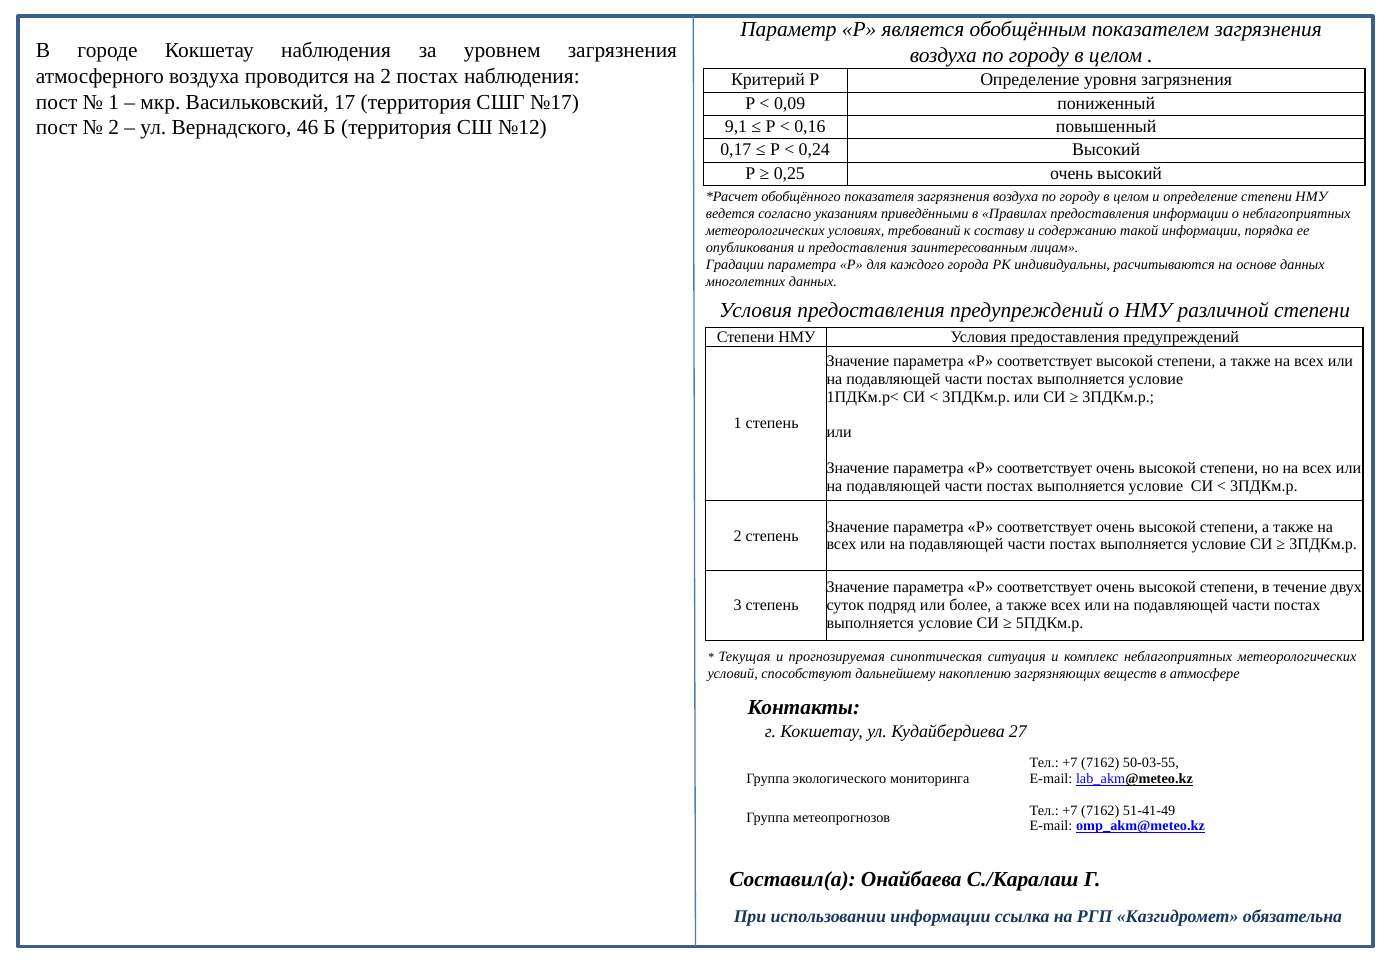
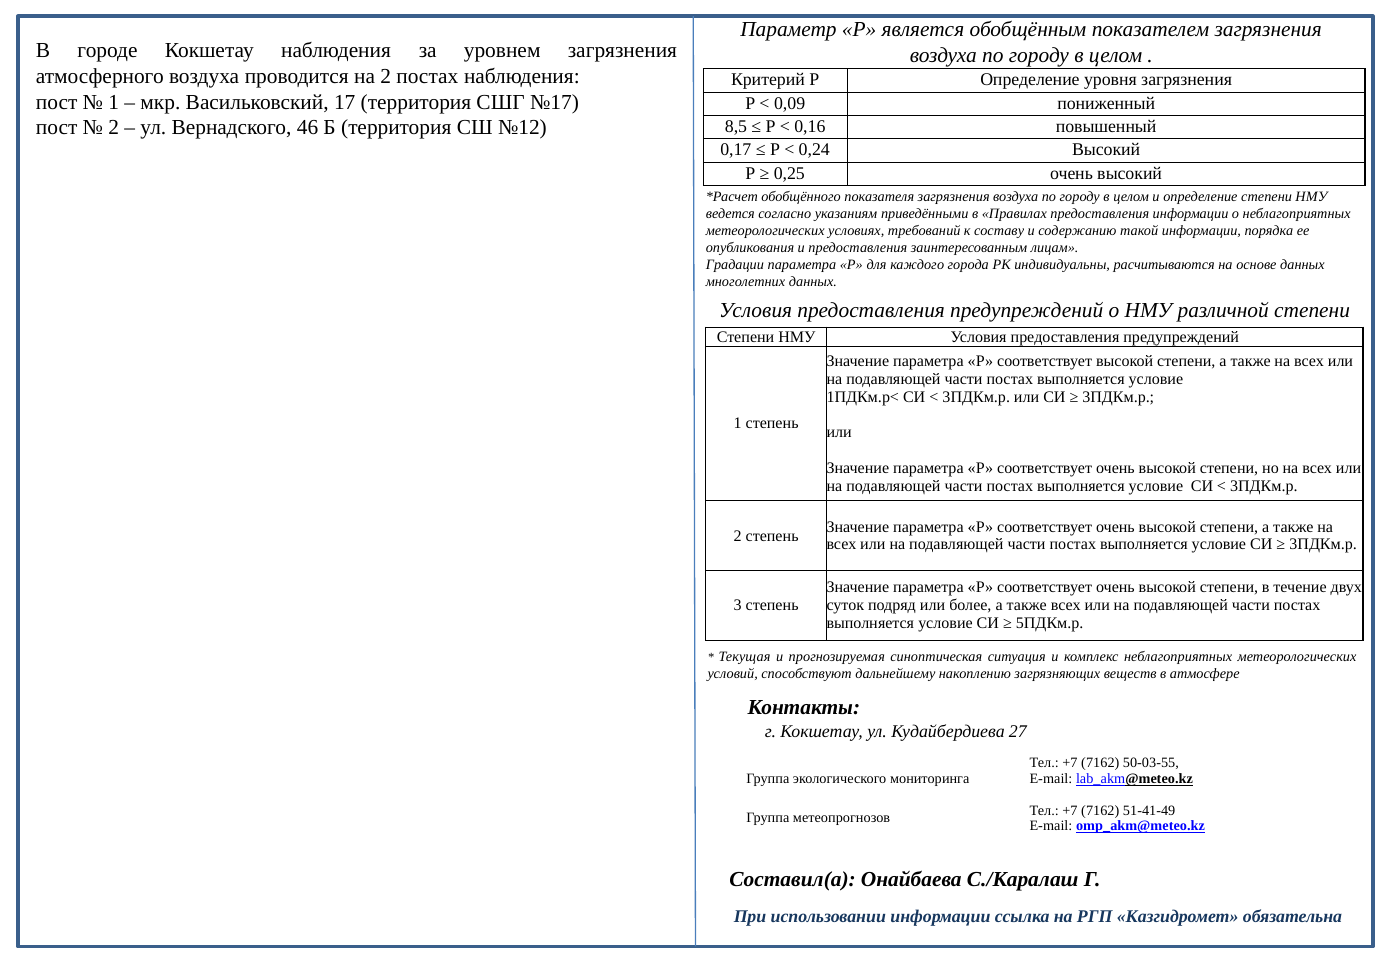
9,1: 9,1 -> 8,5
